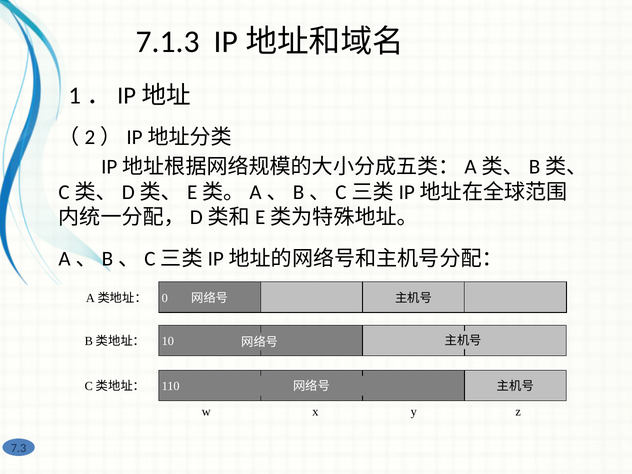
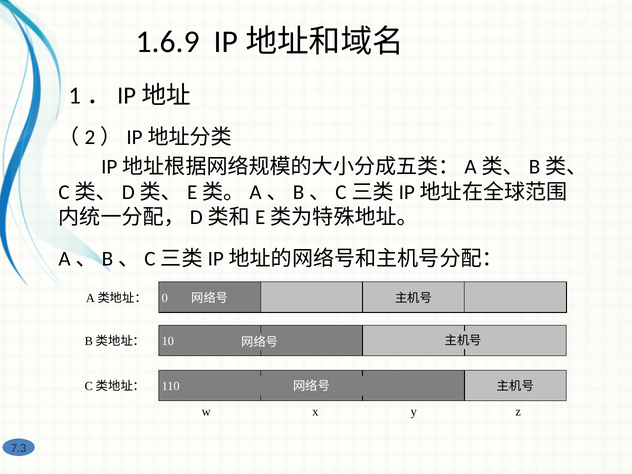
7.1.3: 7.1.3 -> 1.6.9
